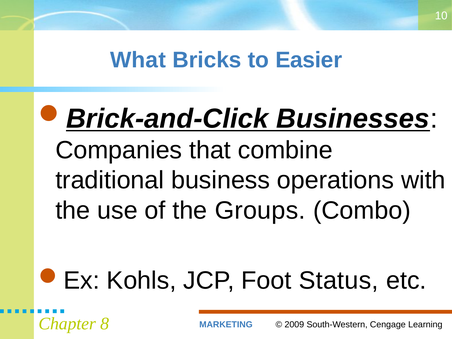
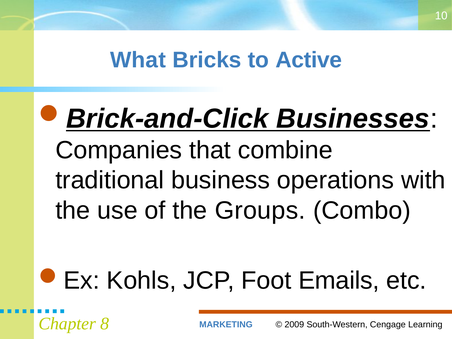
Easier: Easier -> Active
Status: Status -> Emails
